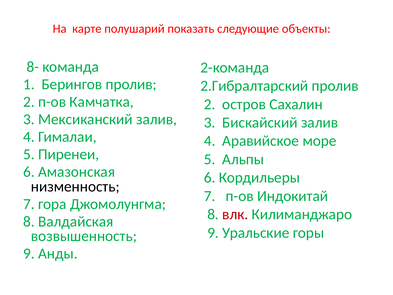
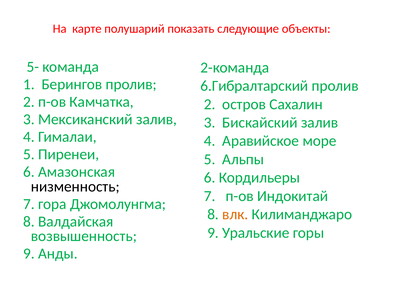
8-: 8- -> 5-
2.Гибралтарский: 2.Гибралтарский -> 6.Гибралтарский
влк colour: red -> orange
